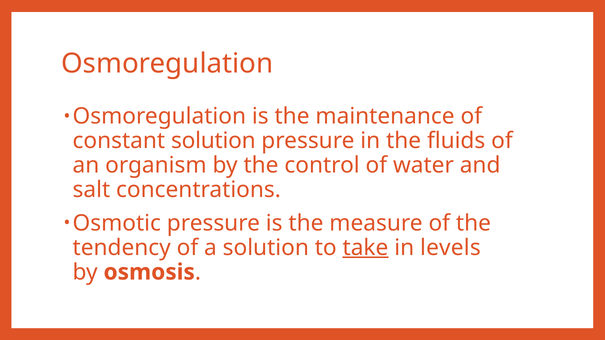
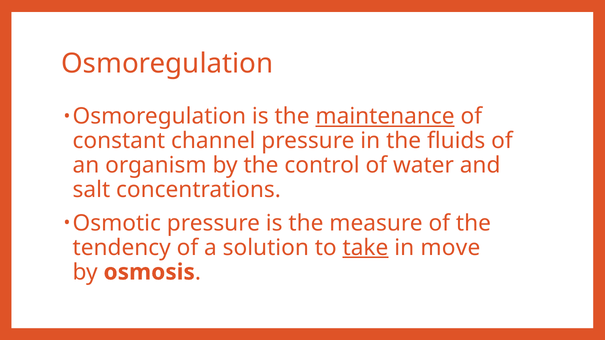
maintenance underline: none -> present
constant solution: solution -> channel
levels: levels -> move
